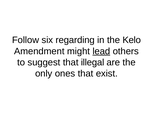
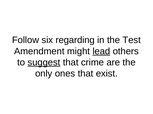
Kelo: Kelo -> Test
suggest underline: none -> present
illegal: illegal -> crime
